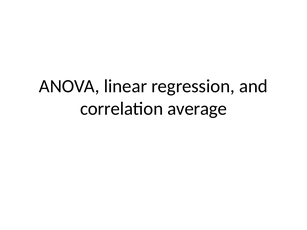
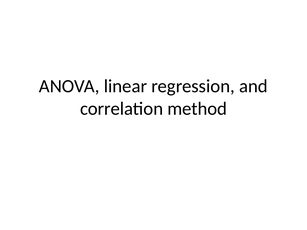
average: average -> method
